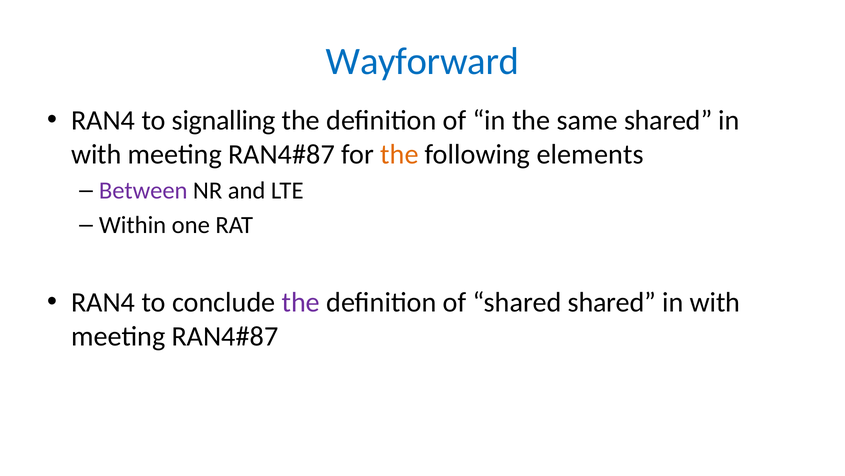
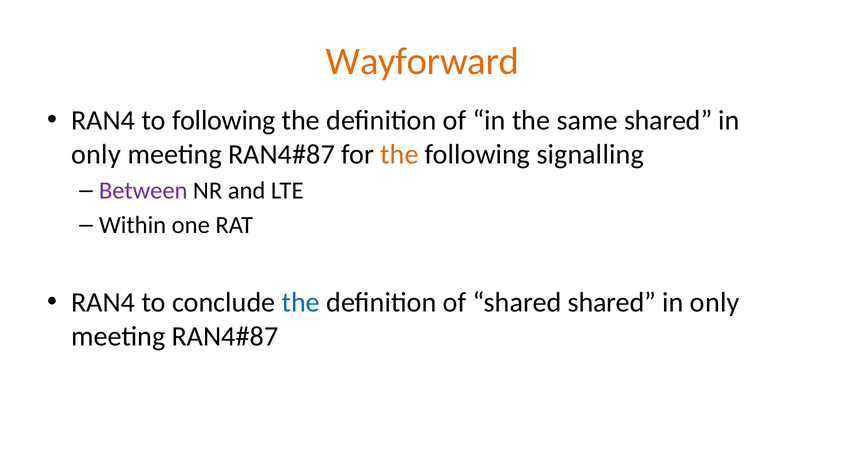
Wayforward colour: blue -> orange
to signalling: signalling -> following
with at (96, 154): with -> only
elements: elements -> signalling
the at (301, 302) colour: purple -> blue
with at (715, 302): with -> only
